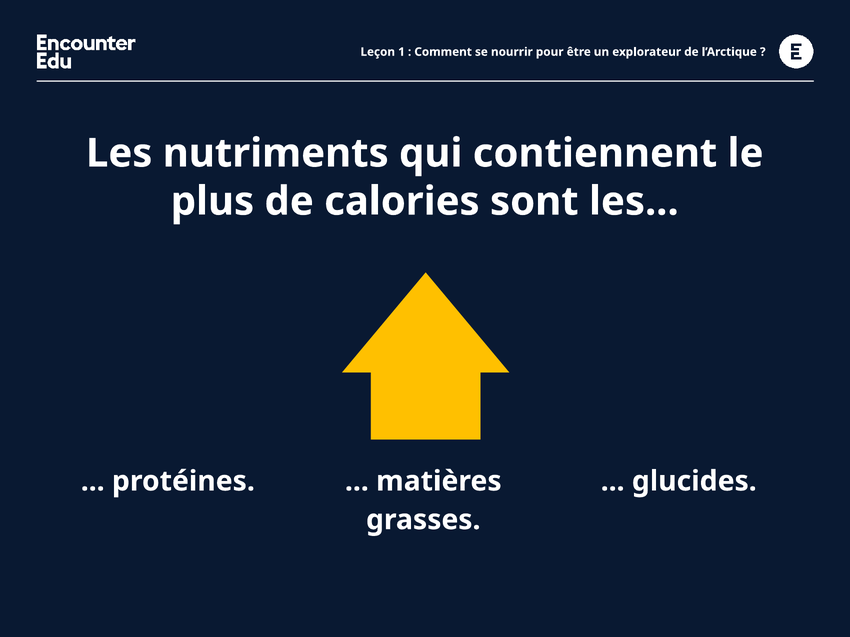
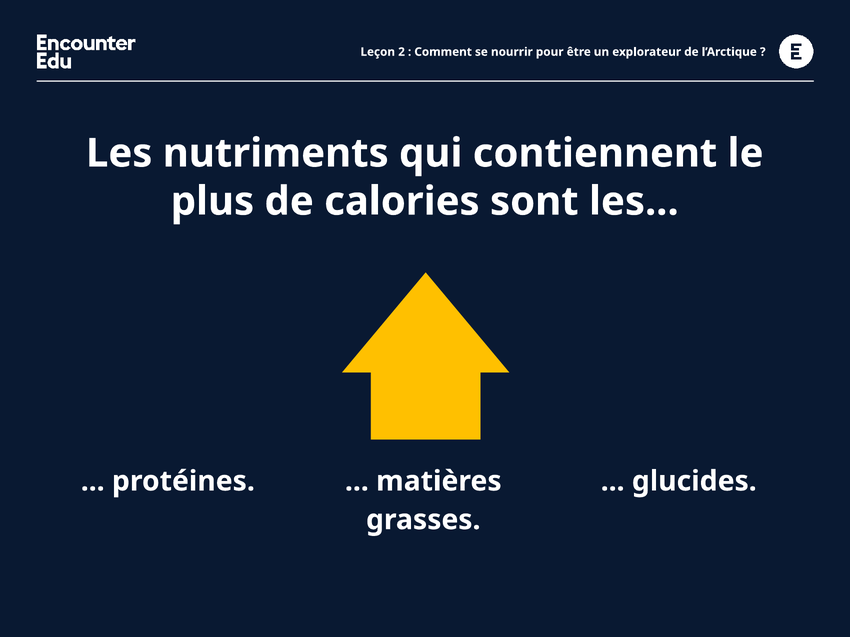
1: 1 -> 2
